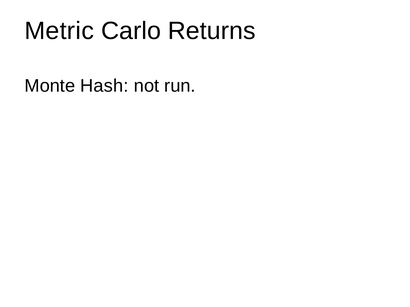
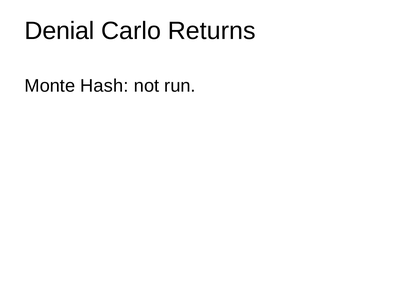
Metric: Metric -> Denial
